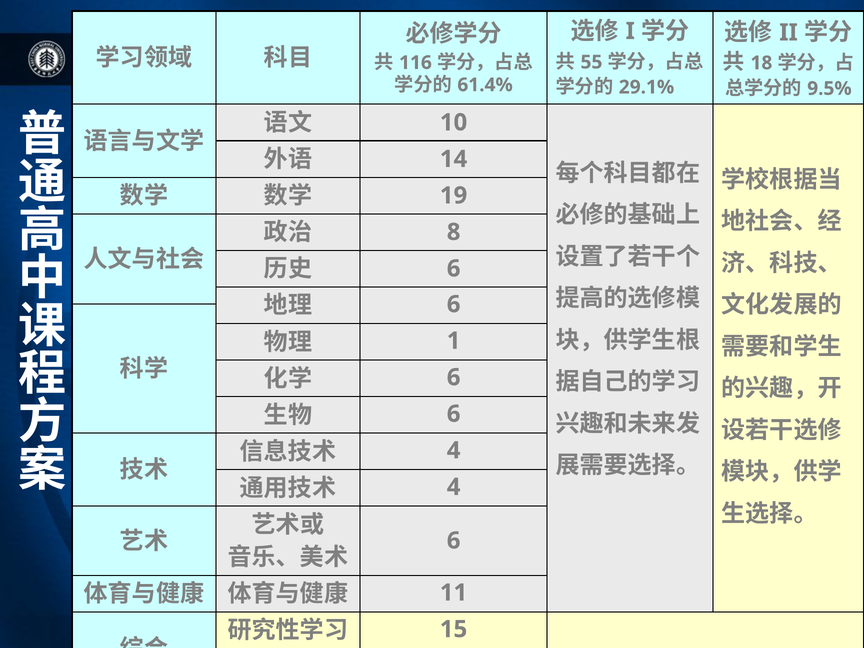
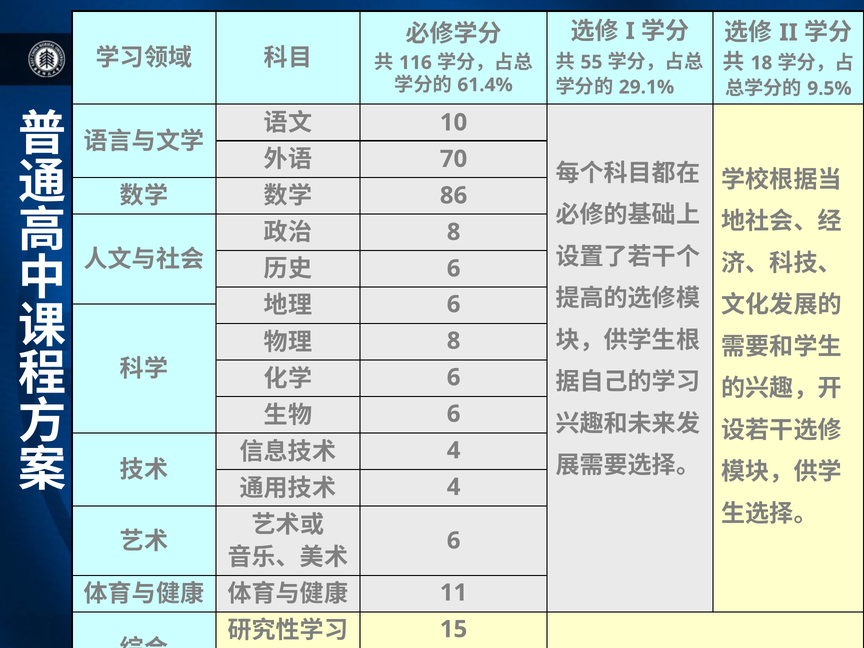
14: 14 -> 70
19: 19 -> 86
1 at (454, 341): 1 -> 8
